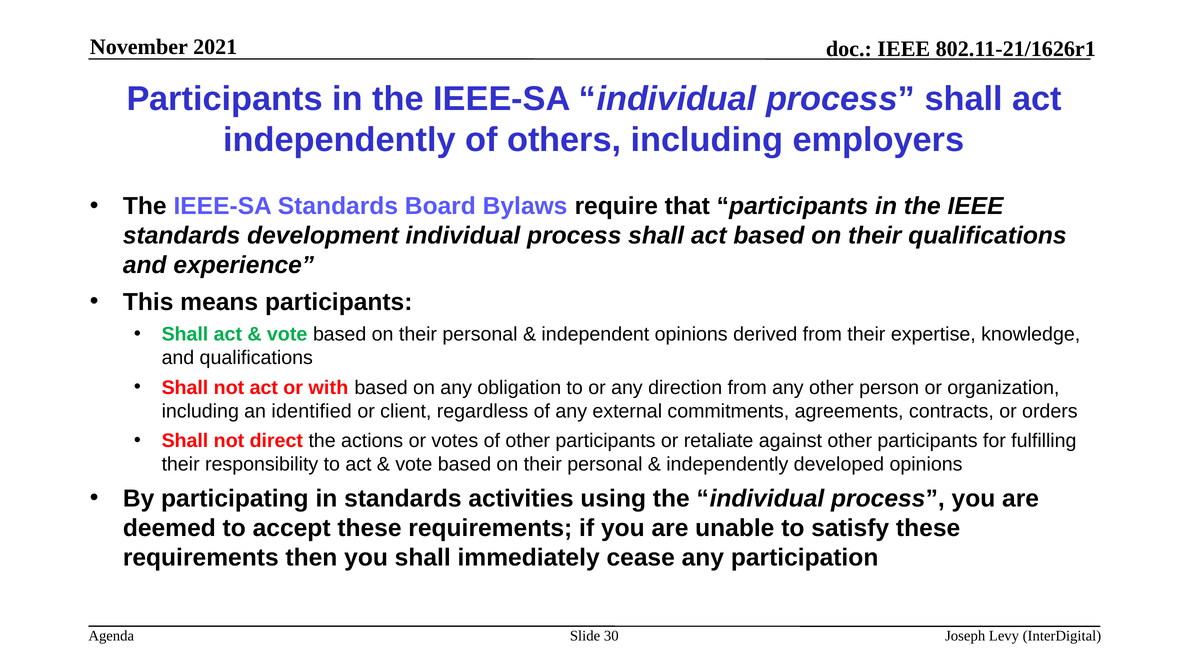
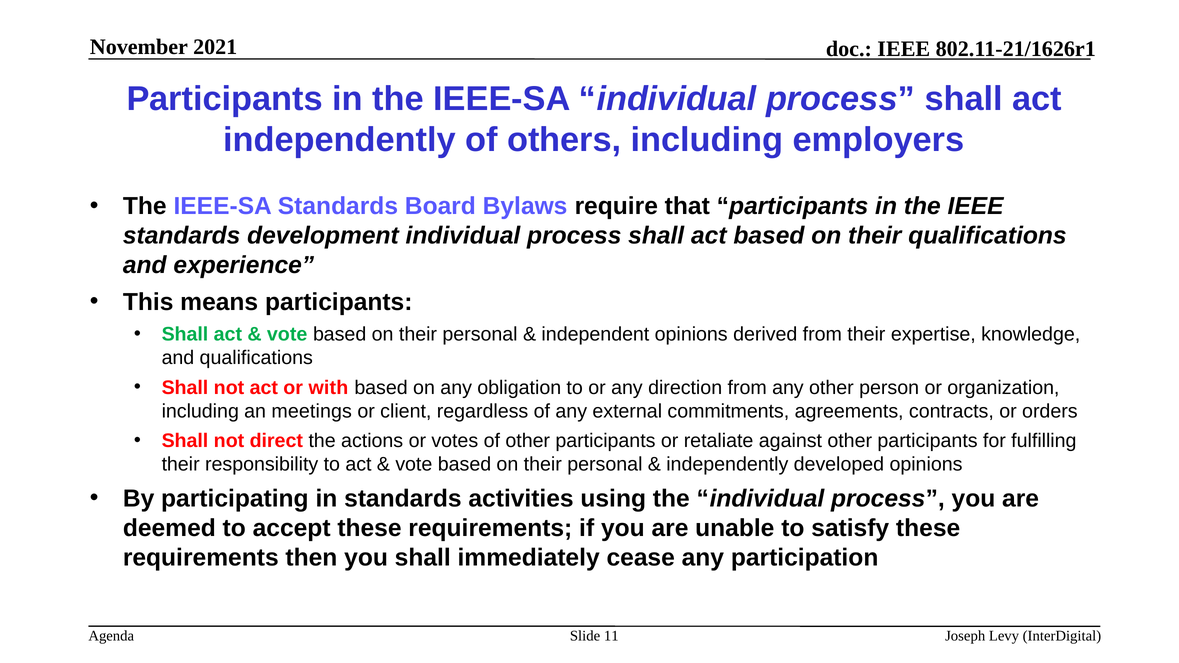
identified: identified -> meetings
30: 30 -> 11
